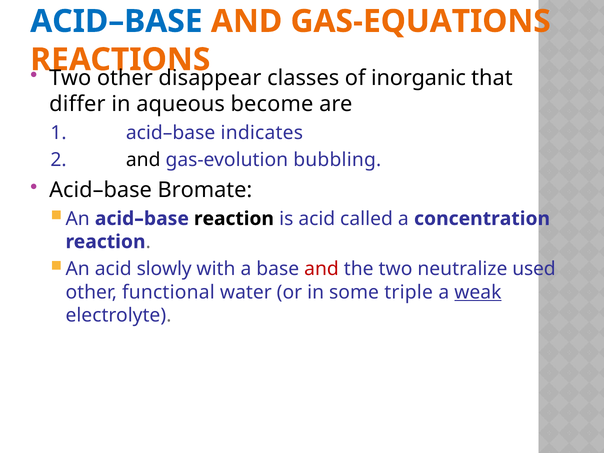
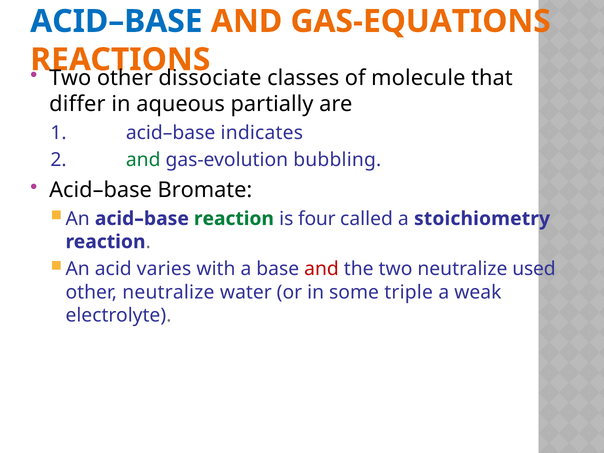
disappear: disappear -> dissociate
inorganic: inorganic -> molecule
become: become -> partially
and at (143, 160) colour: black -> green
reaction at (234, 219) colour: black -> green
is acid: acid -> four
concentration: concentration -> stoichiometry
slowly: slowly -> varies
other functional: functional -> neutralize
weak underline: present -> none
